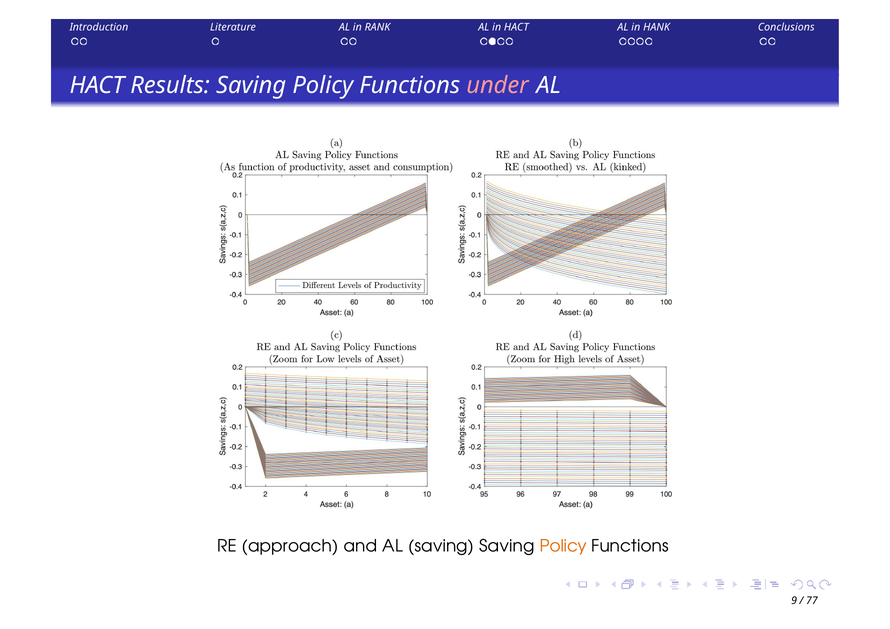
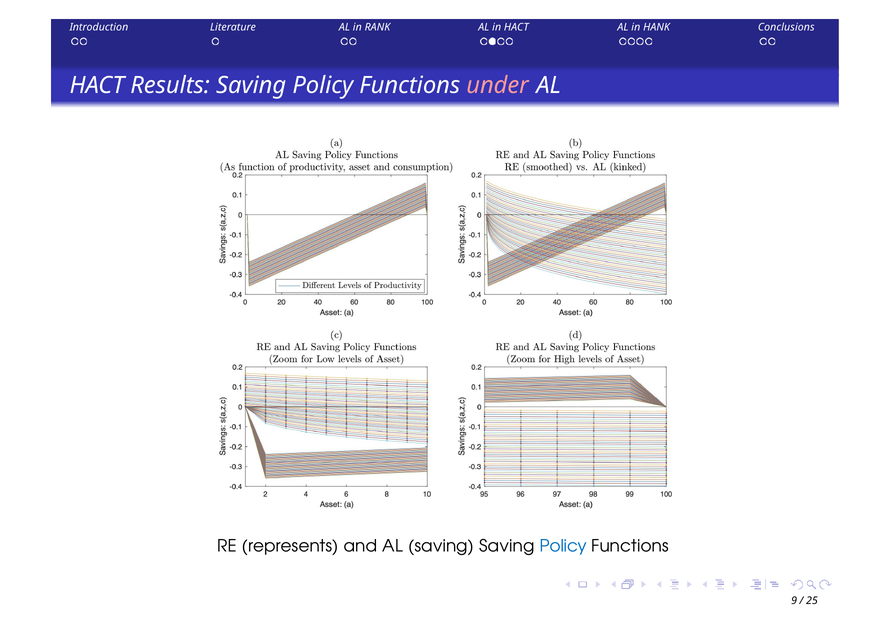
approach: approach -> represents
Policy at (563, 546) colour: orange -> blue
77: 77 -> 25
